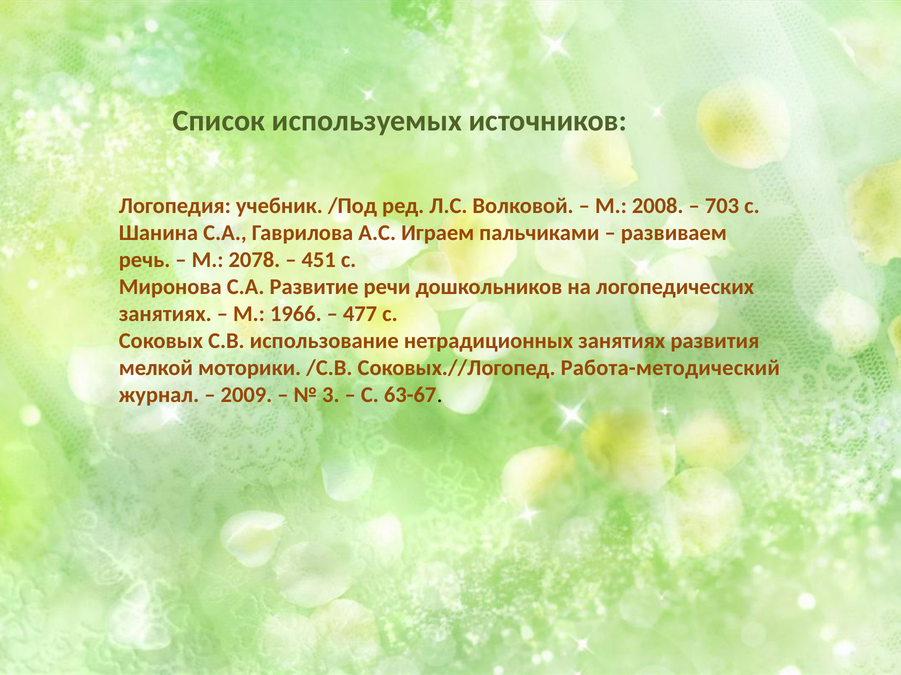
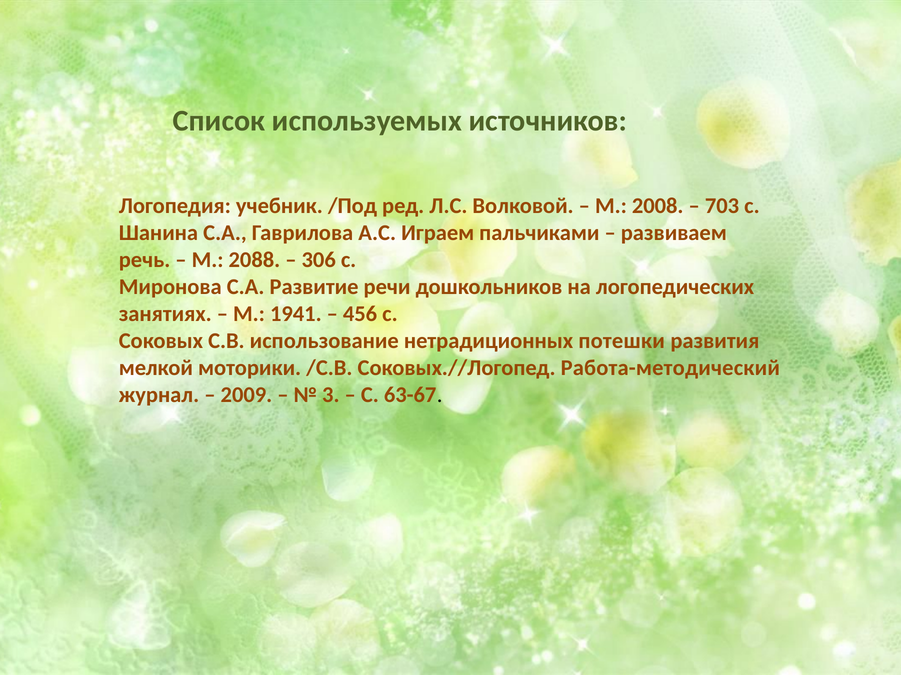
2078: 2078 -> 2088
451: 451 -> 306
1966: 1966 -> 1941
477: 477 -> 456
нетрадиционных занятиях: занятиях -> потешки
